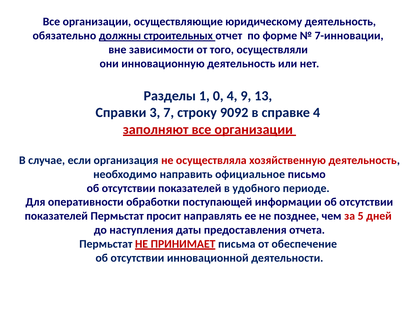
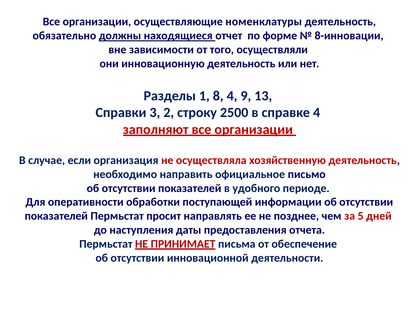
юридическому: юридическому -> номенклатуры
строительных: строительных -> находящиеся
7-инновации: 7-инновации -> 8-инновации
0: 0 -> 8
7: 7 -> 2
9092: 9092 -> 2500
